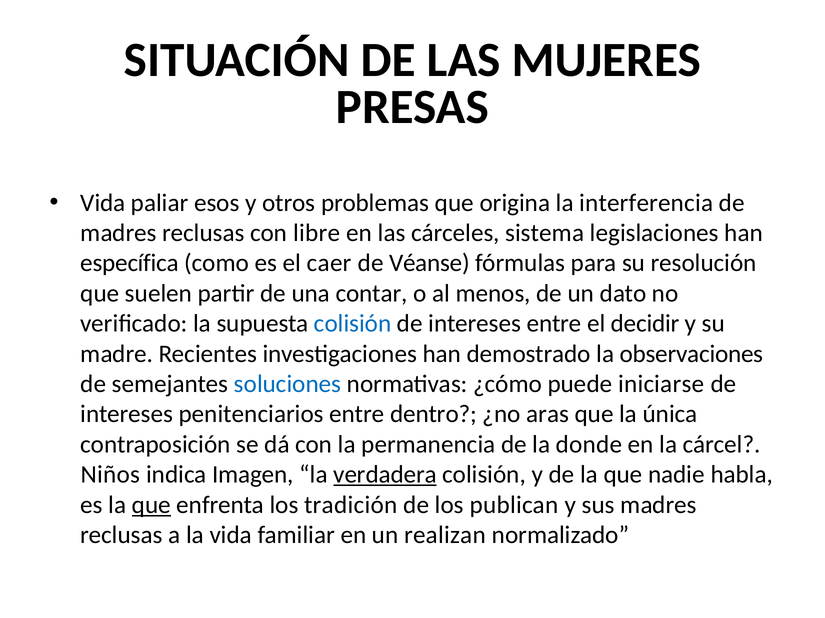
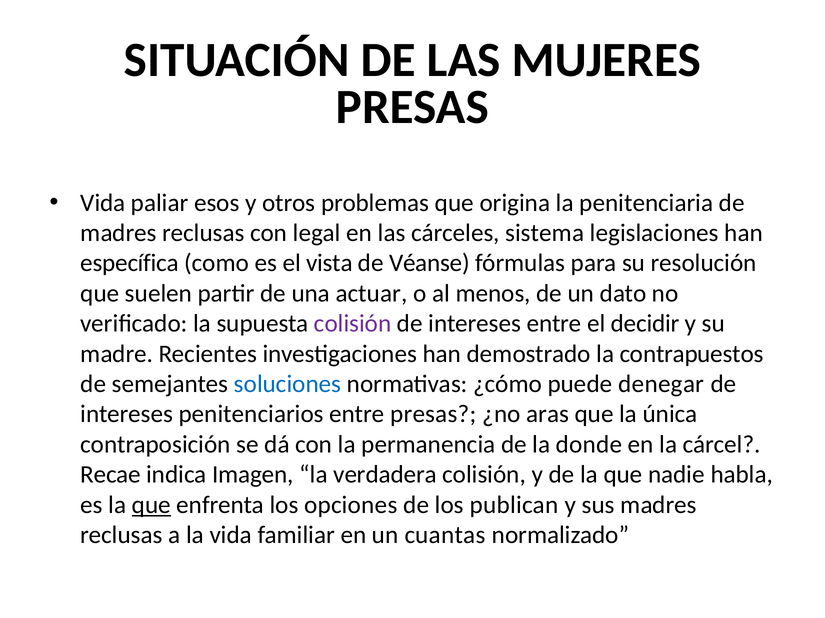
interferencia: interferencia -> penitenciaria
libre: libre -> legal
caer: caer -> vista
contar: contar -> actuar
colisión at (353, 324) colour: blue -> purple
observaciones: observaciones -> contrapuestos
iniciarse: iniciarse -> denegar
entre dentro: dentro -> presas
Niños: Niños -> Recae
verdadera underline: present -> none
tradición: tradición -> opciones
realizan: realizan -> cuantas
